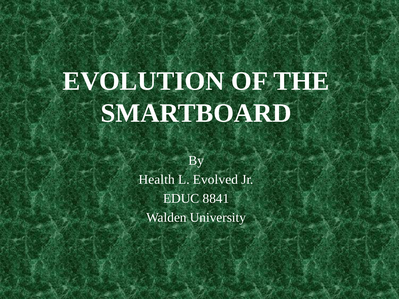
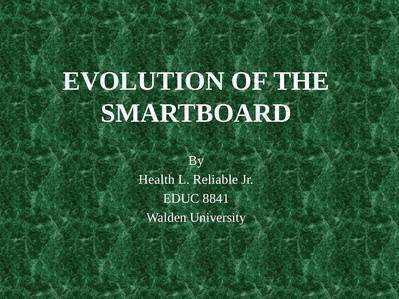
Evolved: Evolved -> Reliable
